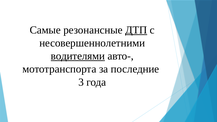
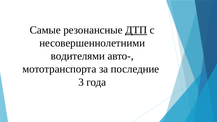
водителями underline: present -> none
